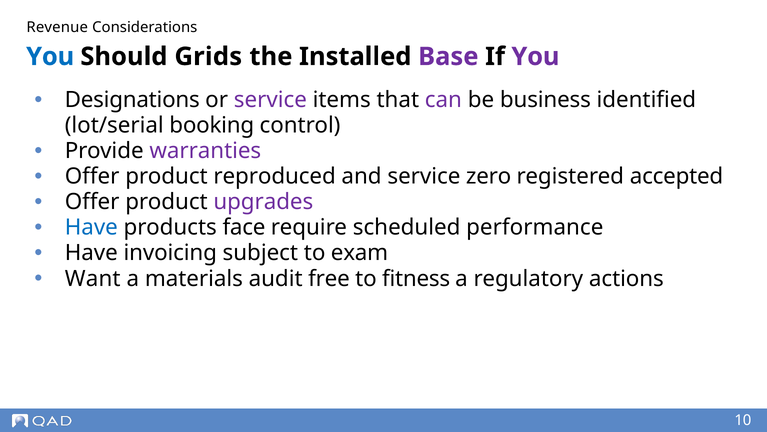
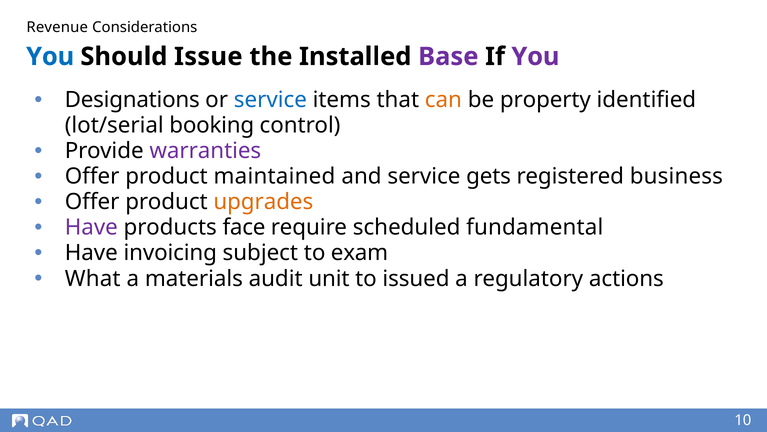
Grids: Grids -> Issue
service at (270, 100) colour: purple -> blue
can colour: purple -> orange
business: business -> property
reproduced: reproduced -> maintained
zero: zero -> gets
accepted: accepted -> business
upgrades colour: purple -> orange
Have at (91, 227) colour: blue -> purple
performance: performance -> fundamental
Want: Want -> What
free: free -> unit
fitness: fitness -> issued
